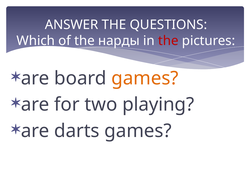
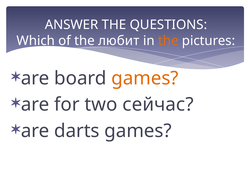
нарды: нарды -> любит
the at (168, 41) colour: red -> orange
playing: playing -> сейчас
